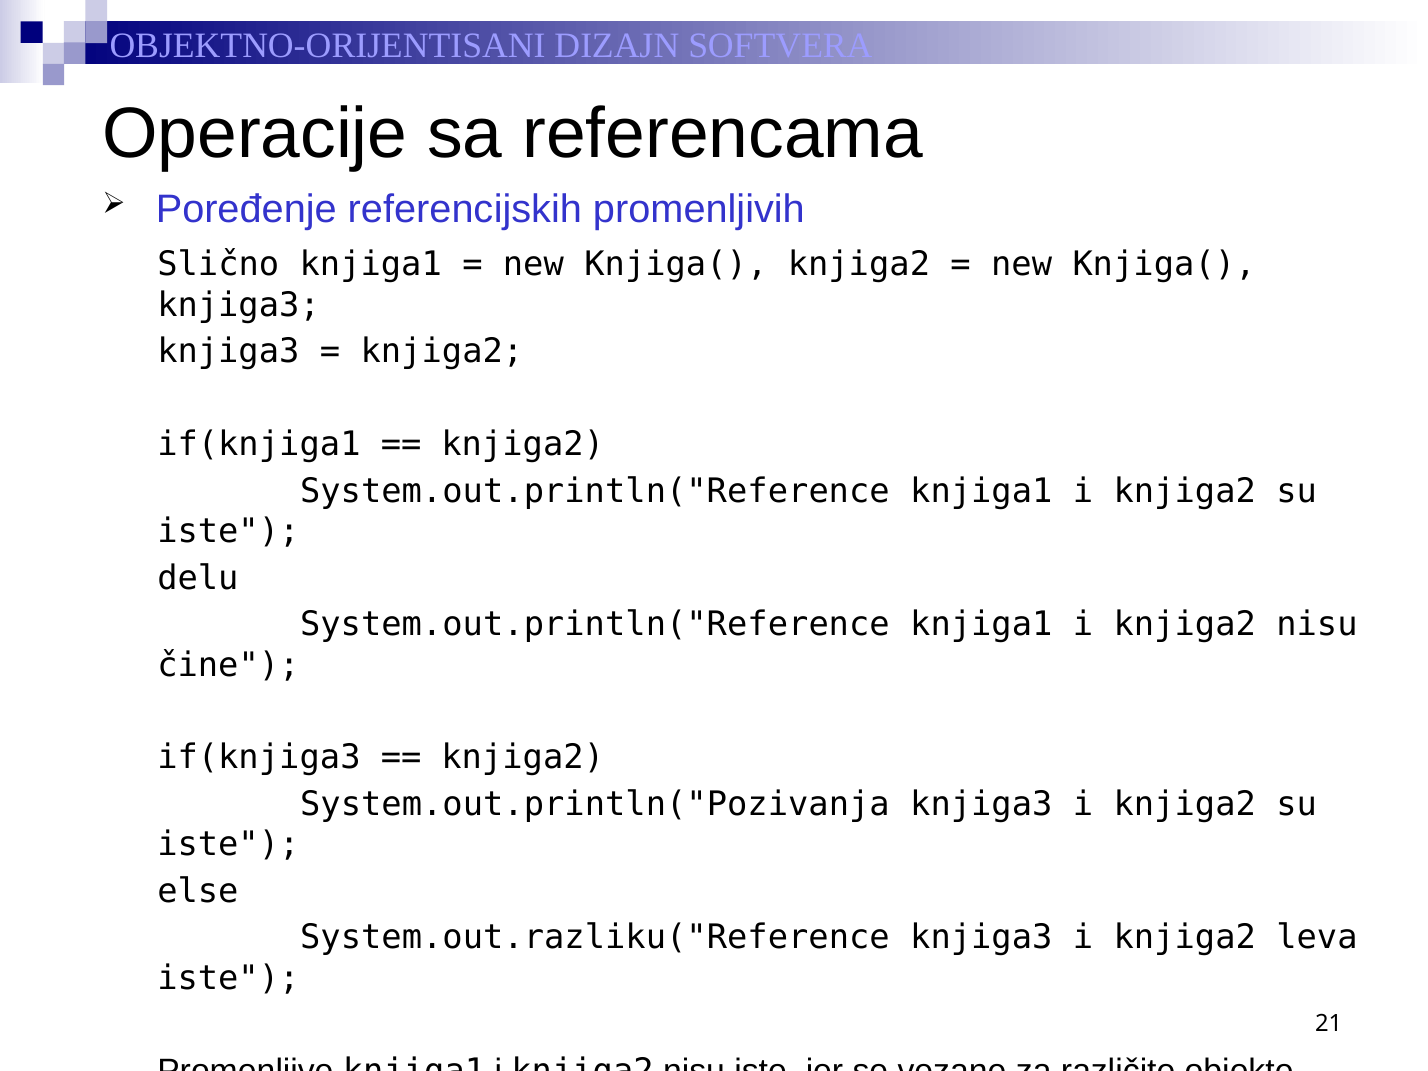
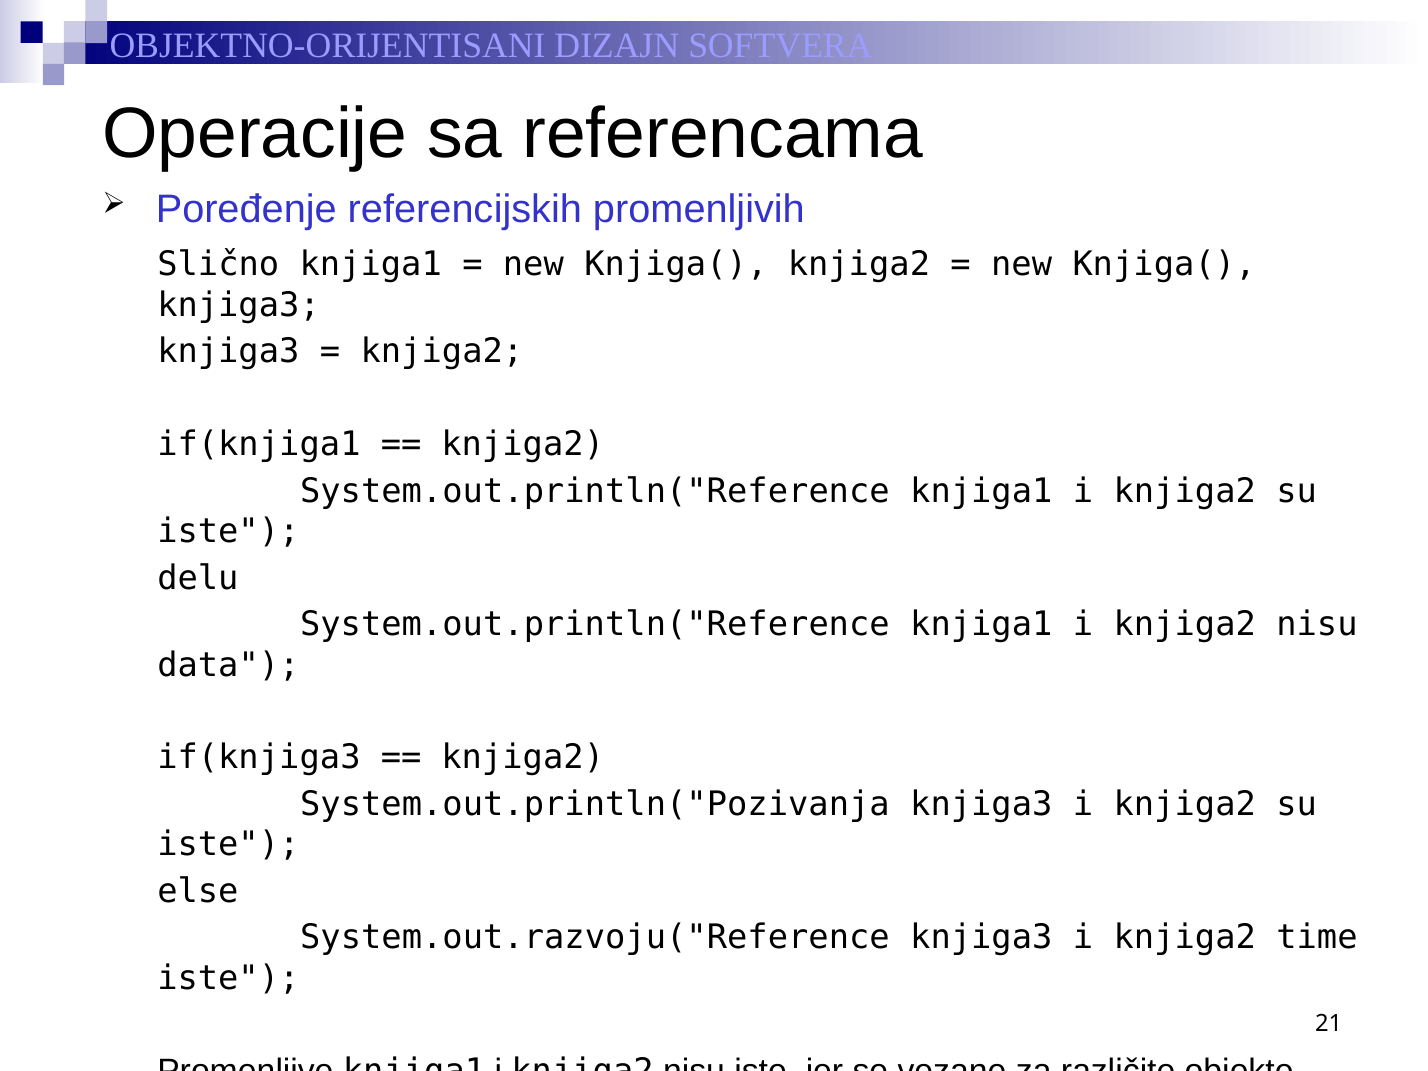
čine: čine -> data
System.out.razliku("Reference: System.out.razliku("Reference -> System.out.razvoju("Reference
leva: leva -> time
